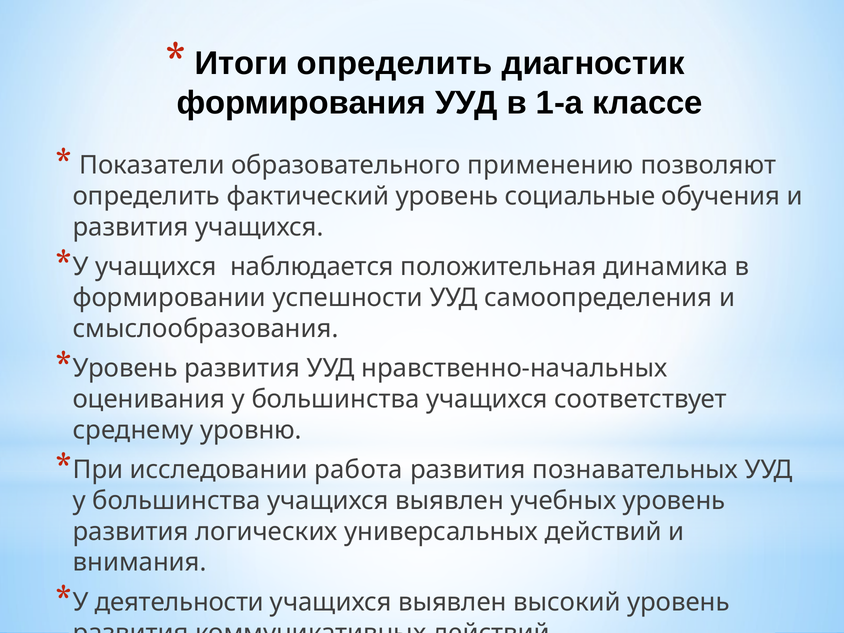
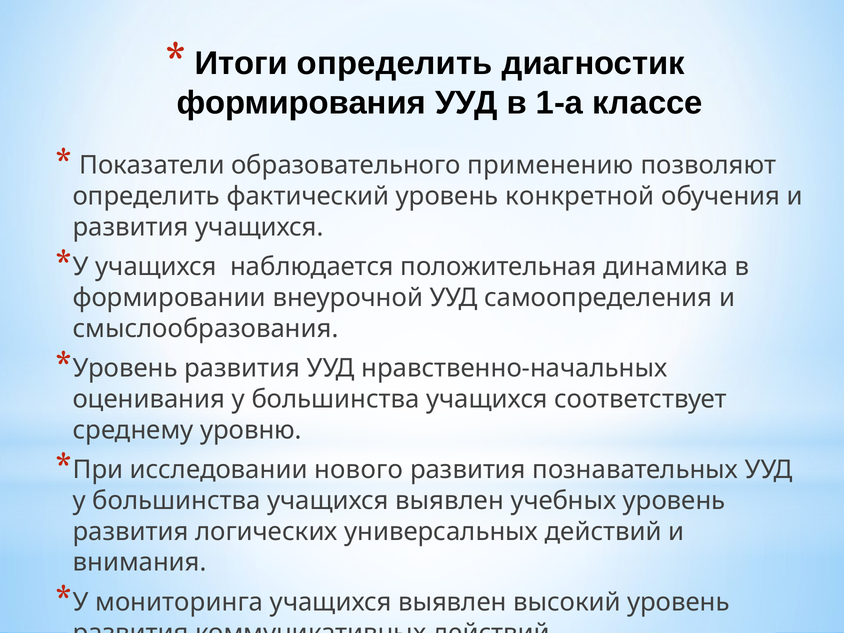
социальные: социальные -> конкретной
успешности: успешности -> внеурочной
работа: работа -> нового
деятельности: деятельности -> мониторинга
